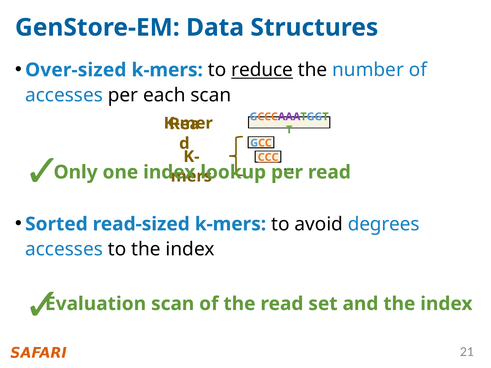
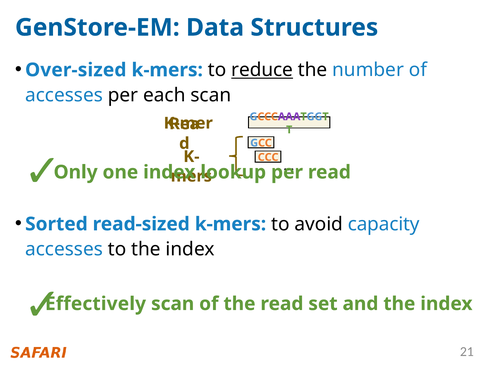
CCC underline: present -> none
degrees: degrees -> capacity
Evaluation: Evaluation -> Effectively
